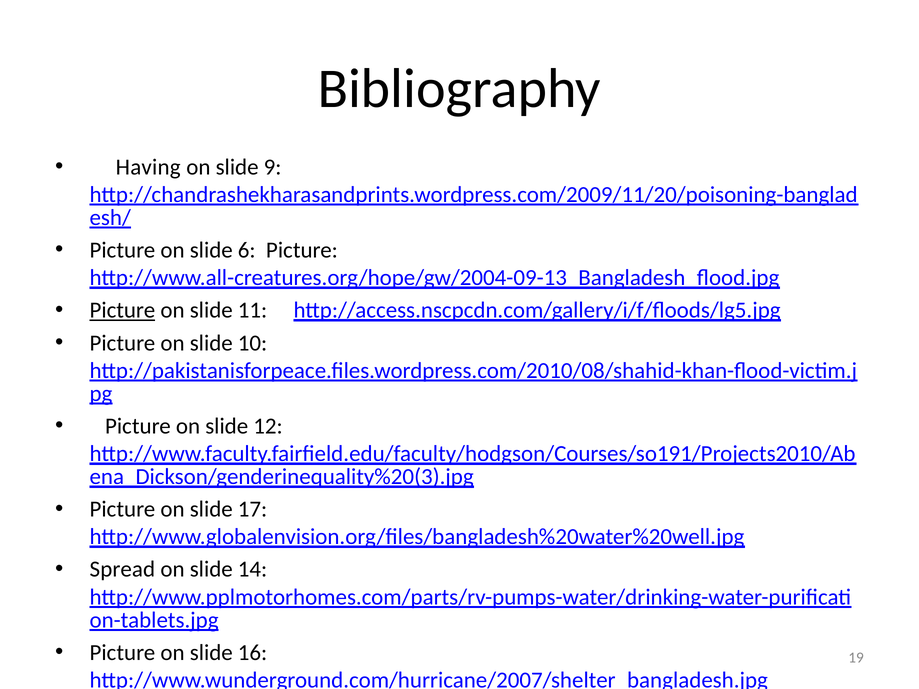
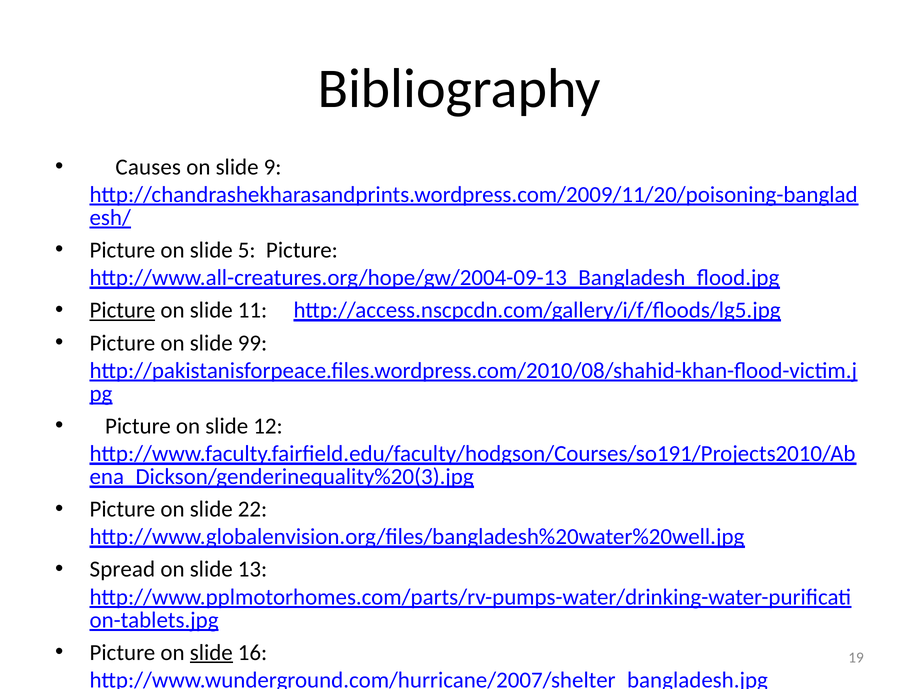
Having: Having -> Causes
6: 6 -> 5
10: 10 -> 99
17: 17 -> 22
14: 14 -> 13
slide at (211, 653) underline: none -> present
